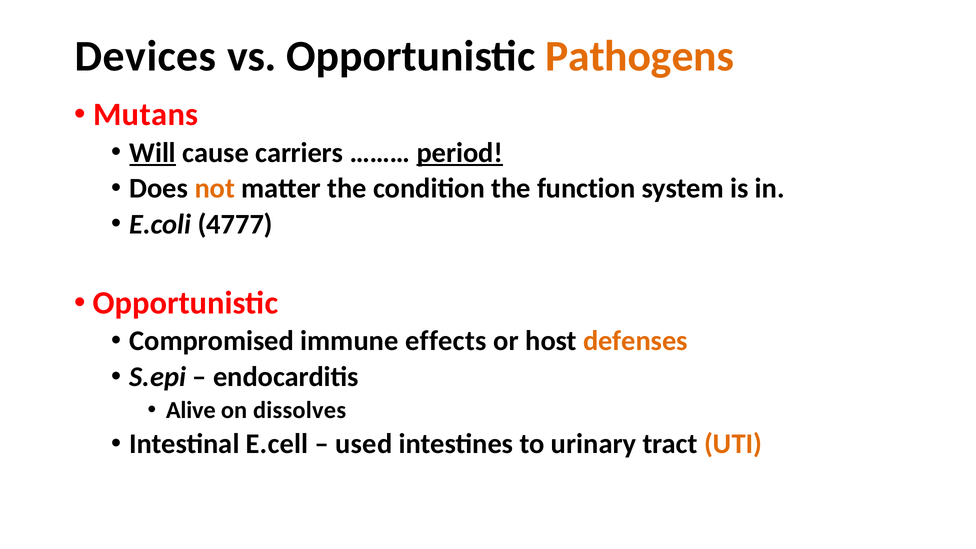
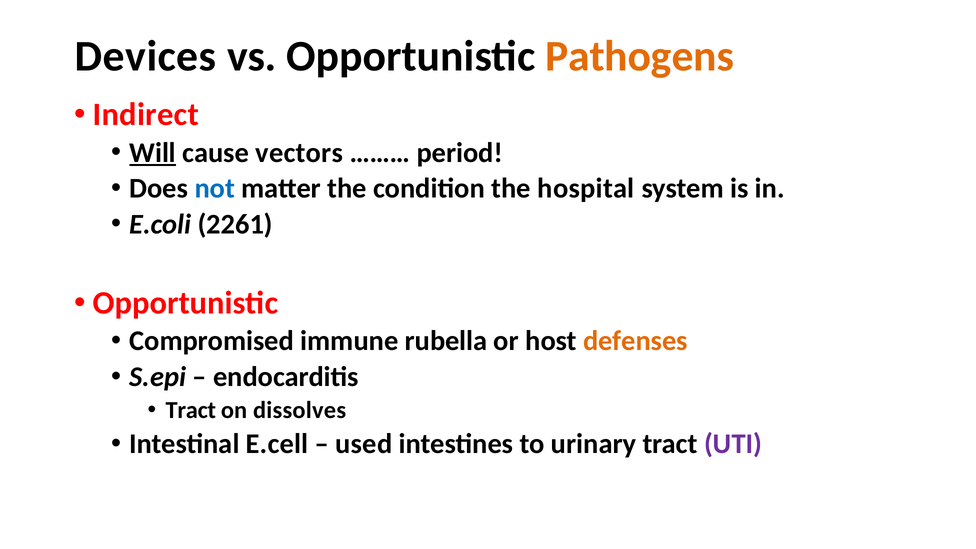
Mutans: Mutans -> Indirect
carriers: carriers -> vectors
period underline: present -> none
not colour: orange -> blue
function: function -> hospital
4777: 4777 -> 2261
effects: effects -> rubella
Alive at (191, 410): Alive -> Tract
UTI colour: orange -> purple
